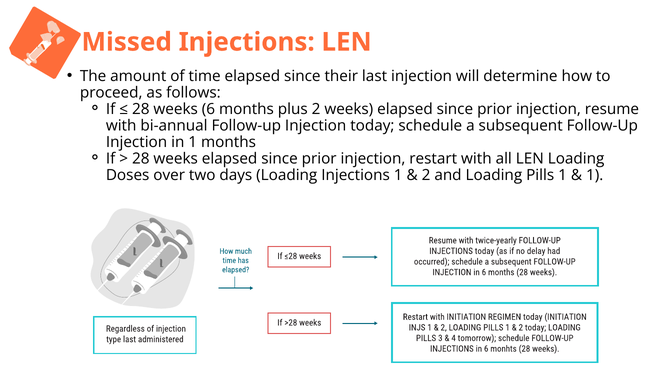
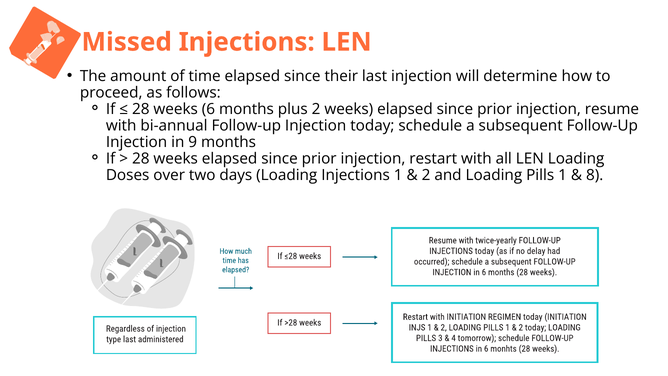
in 1: 1 -> 9
1 at (595, 175): 1 -> 8
